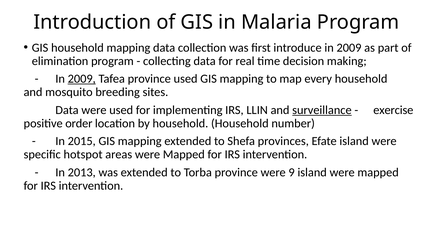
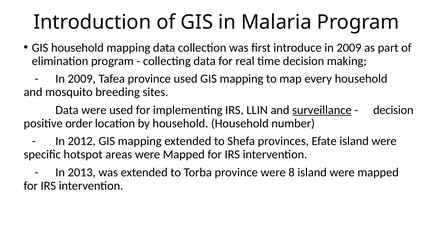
2009 at (82, 79) underline: present -> none
exercise at (393, 110): exercise -> decision
2015: 2015 -> 2012
9: 9 -> 8
